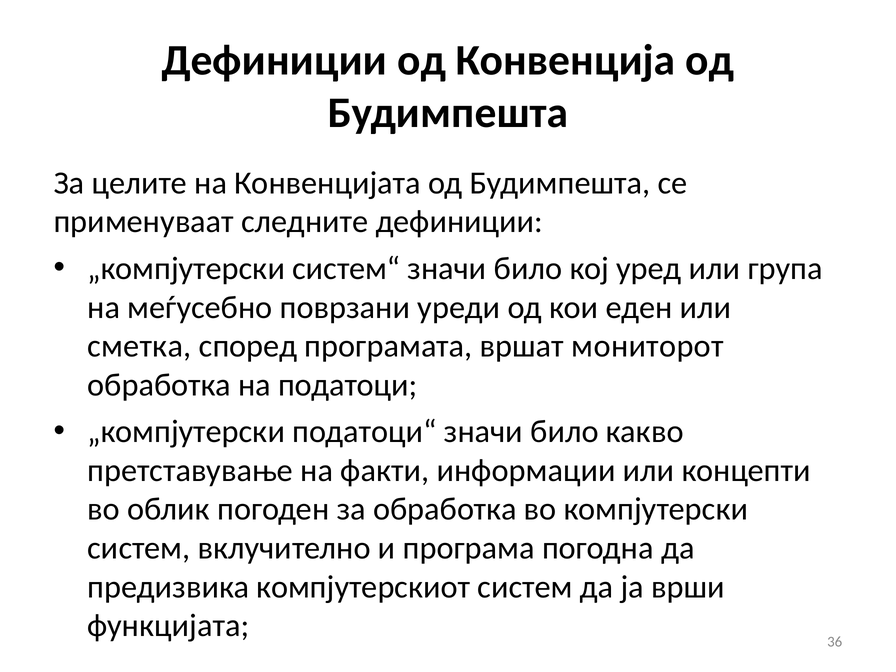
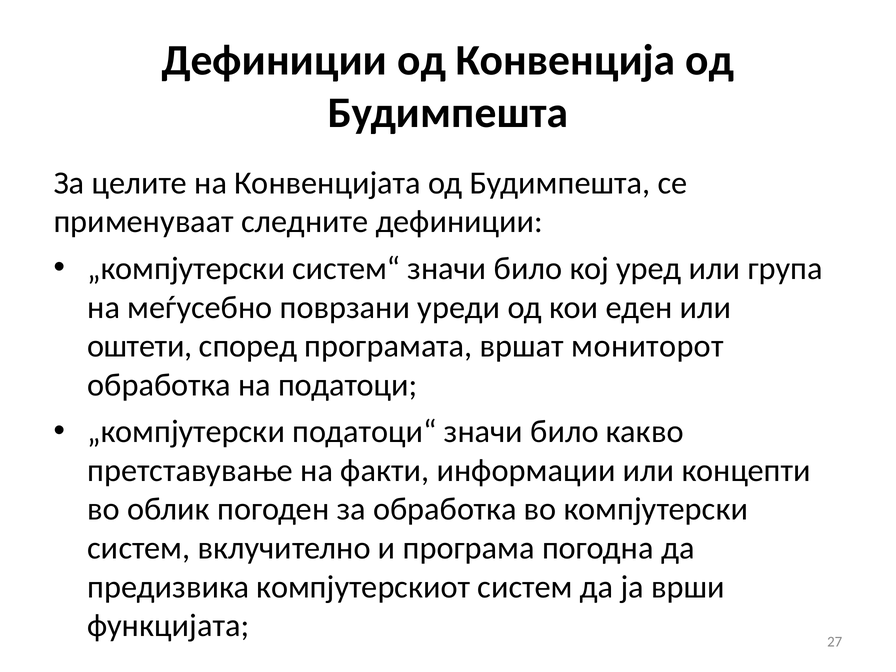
сметка: сметка -> оштети
36: 36 -> 27
